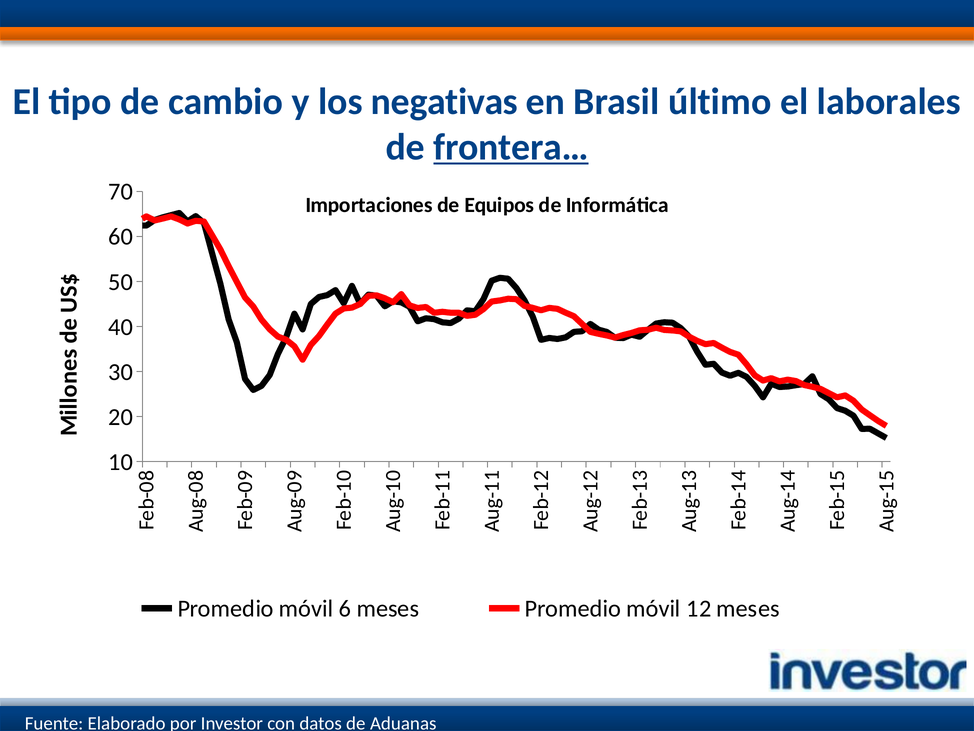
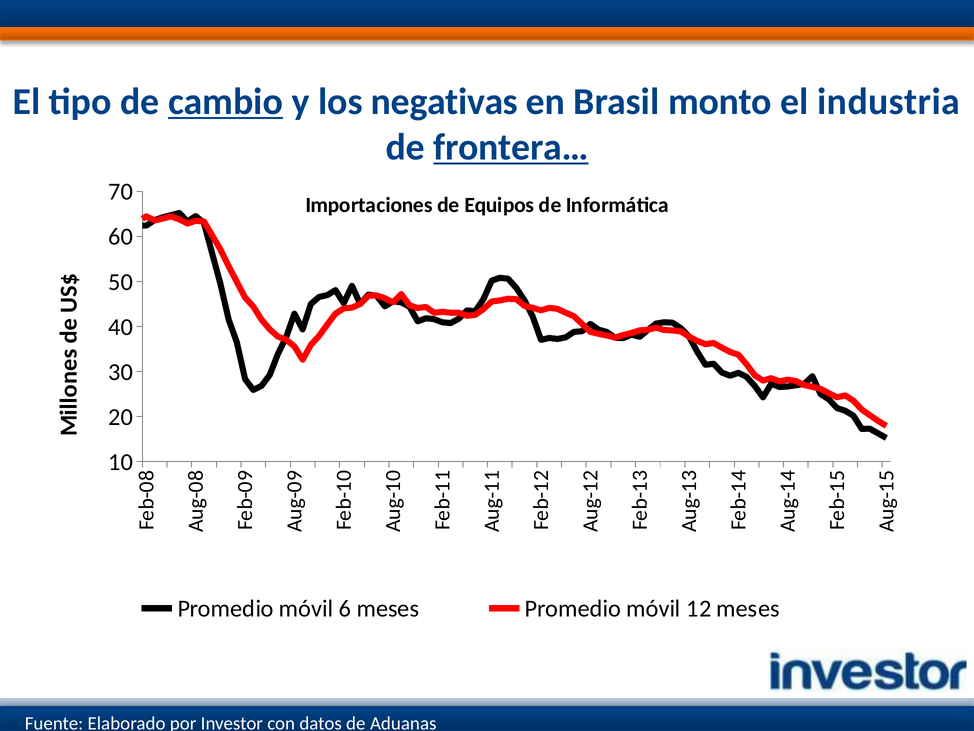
cambio underline: none -> present
último: último -> monto
laborales: laborales -> industria
